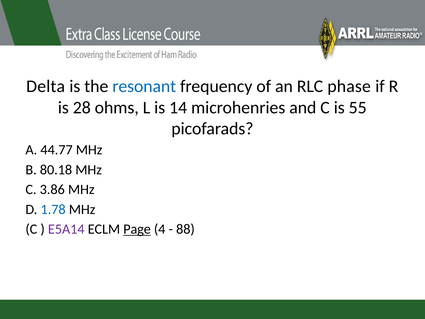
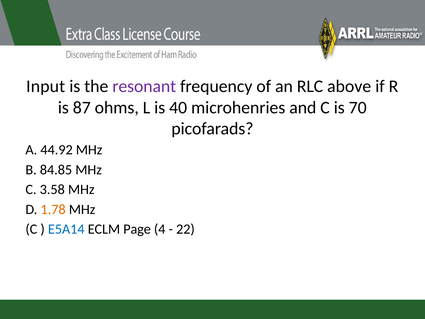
Delta: Delta -> Input
resonant colour: blue -> purple
phase: phase -> above
28: 28 -> 87
14: 14 -> 40
55: 55 -> 70
44.77: 44.77 -> 44.92
80.18: 80.18 -> 84.85
3.86: 3.86 -> 3.58
1.78 colour: blue -> orange
E5A14 colour: purple -> blue
Page underline: present -> none
88: 88 -> 22
